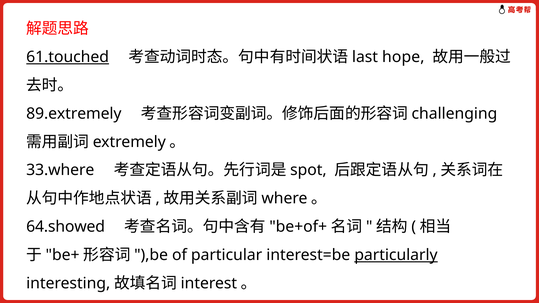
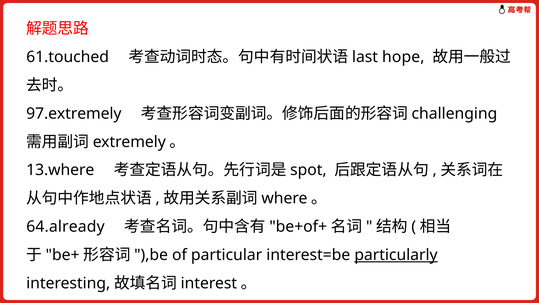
61.touched underline: present -> none
89.extremely: 89.extremely -> 97.extremely
33.where: 33.where -> 13.where
64.showed: 64.showed -> 64.already
